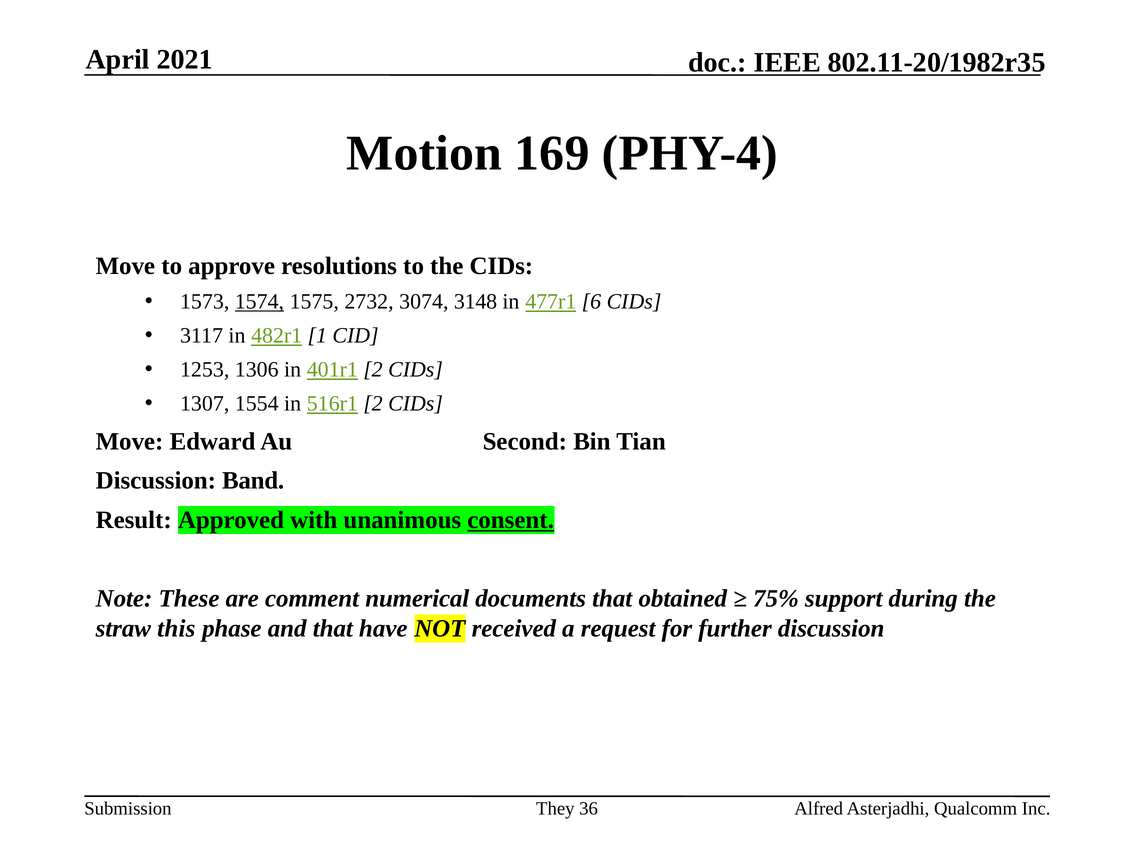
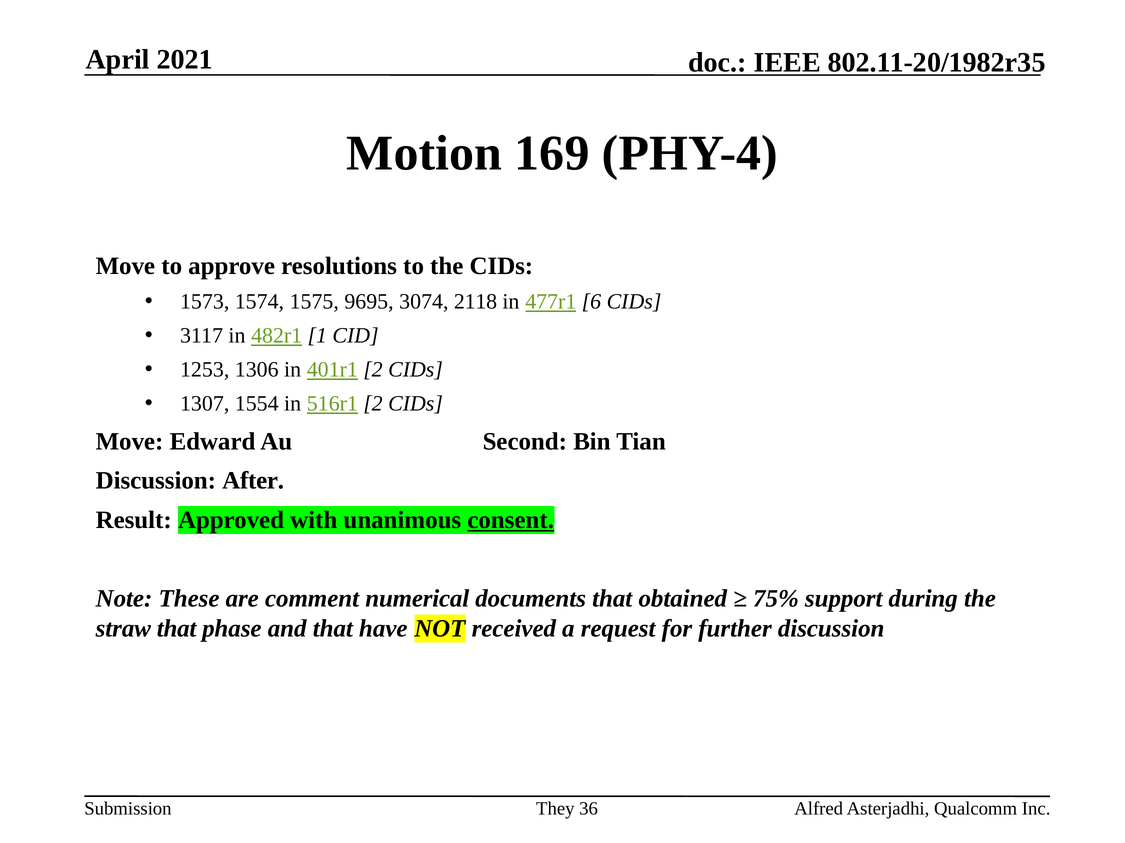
1574 underline: present -> none
2732: 2732 -> 9695
3148: 3148 -> 2118
Band: Band -> After
straw this: this -> that
